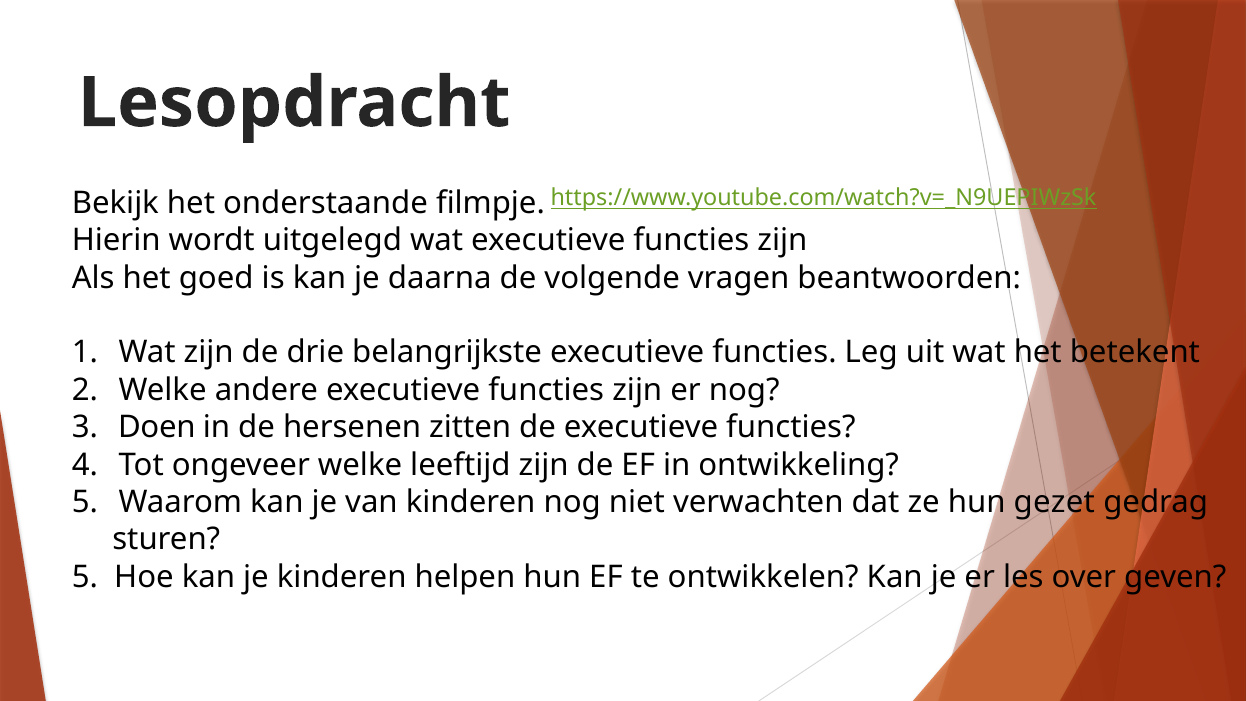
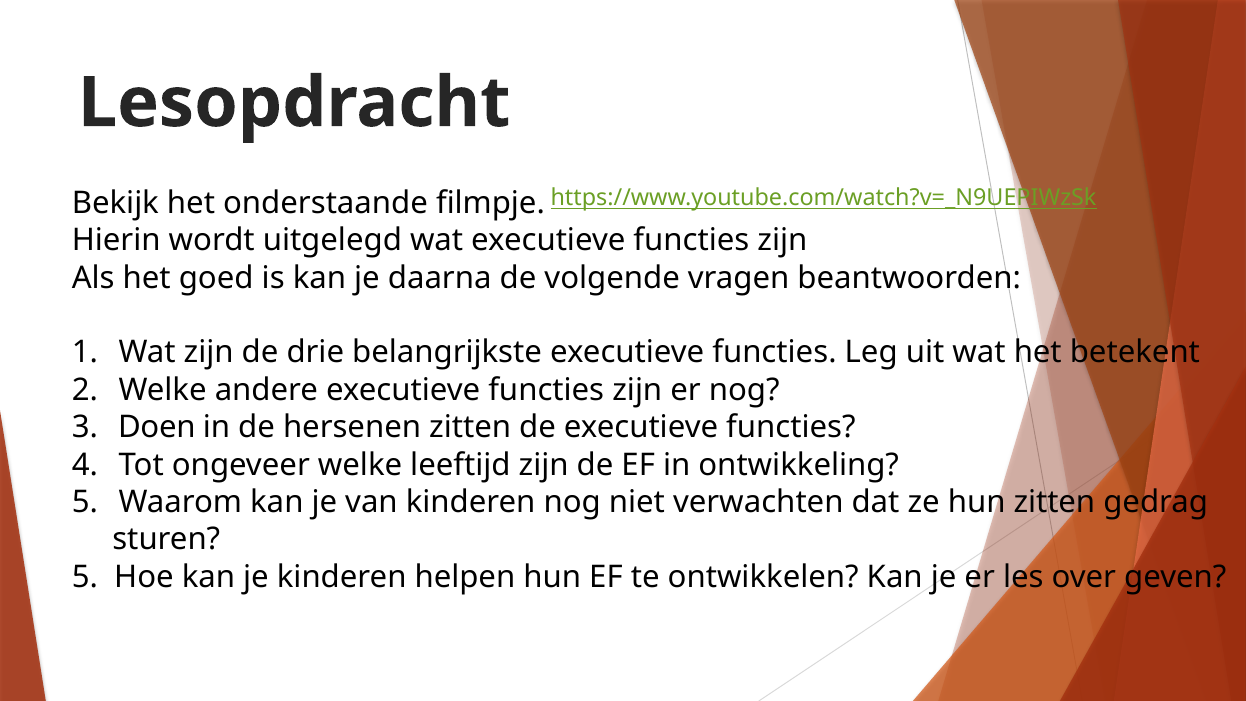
hun gezet: gezet -> zitten
